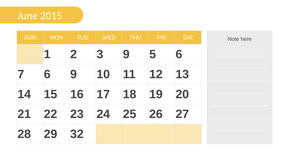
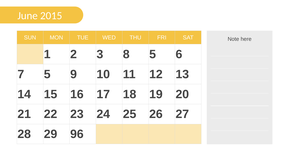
3 9: 9 -> 8
7 6: 6 -> 5
32: 32 -> 96
